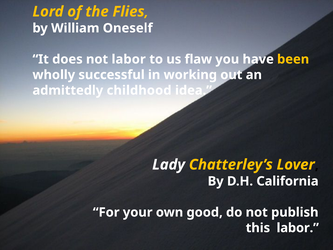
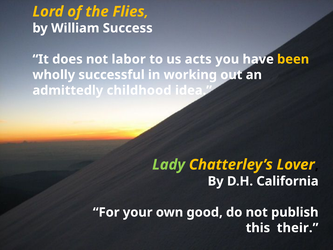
Oneself: Oneself -> Success
flaw: flaw -> acts
Lady colour: white -> light green
this labor: labor -> their
